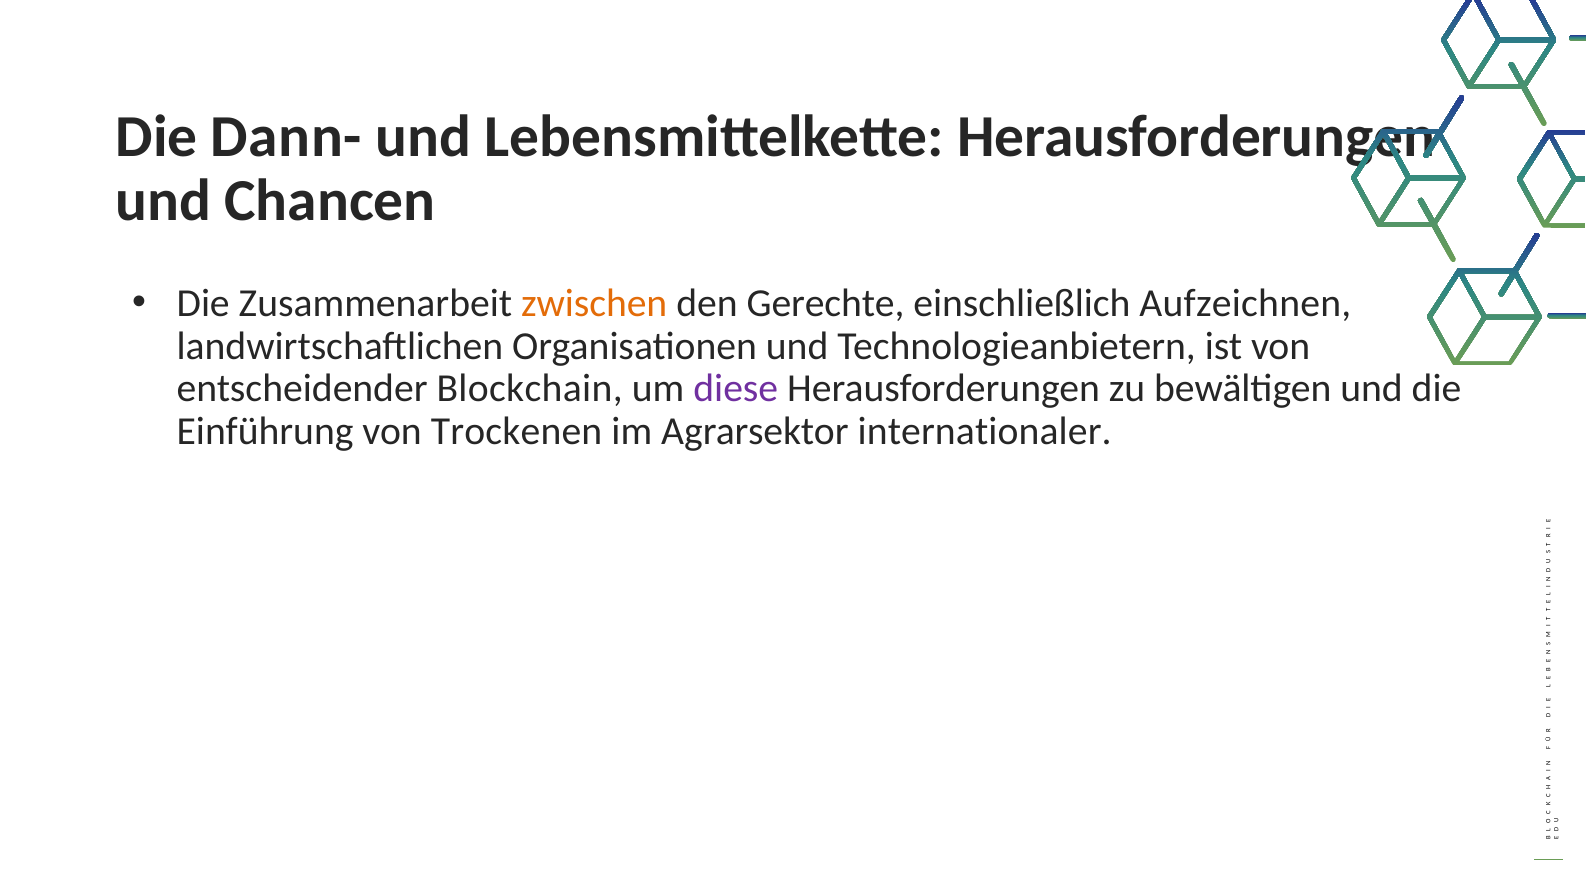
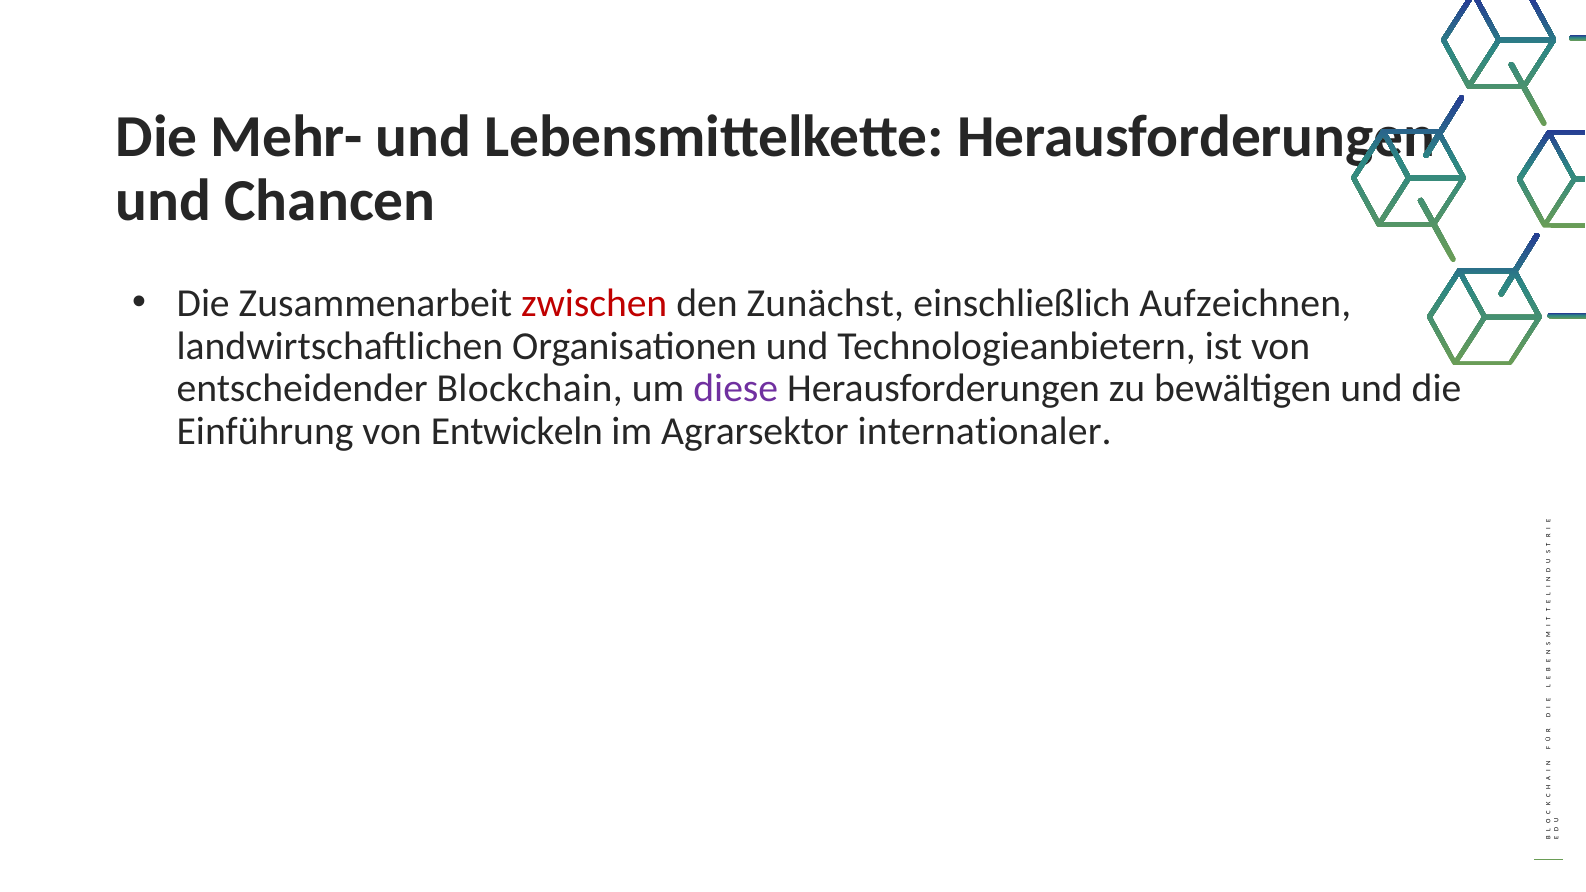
Dann-: Dann- -> Mehr-
zwischen colour: orange -> red
Gerechte: Gerechte -> Zunächst
Trockenen: Trockenen -> Entwickeln
